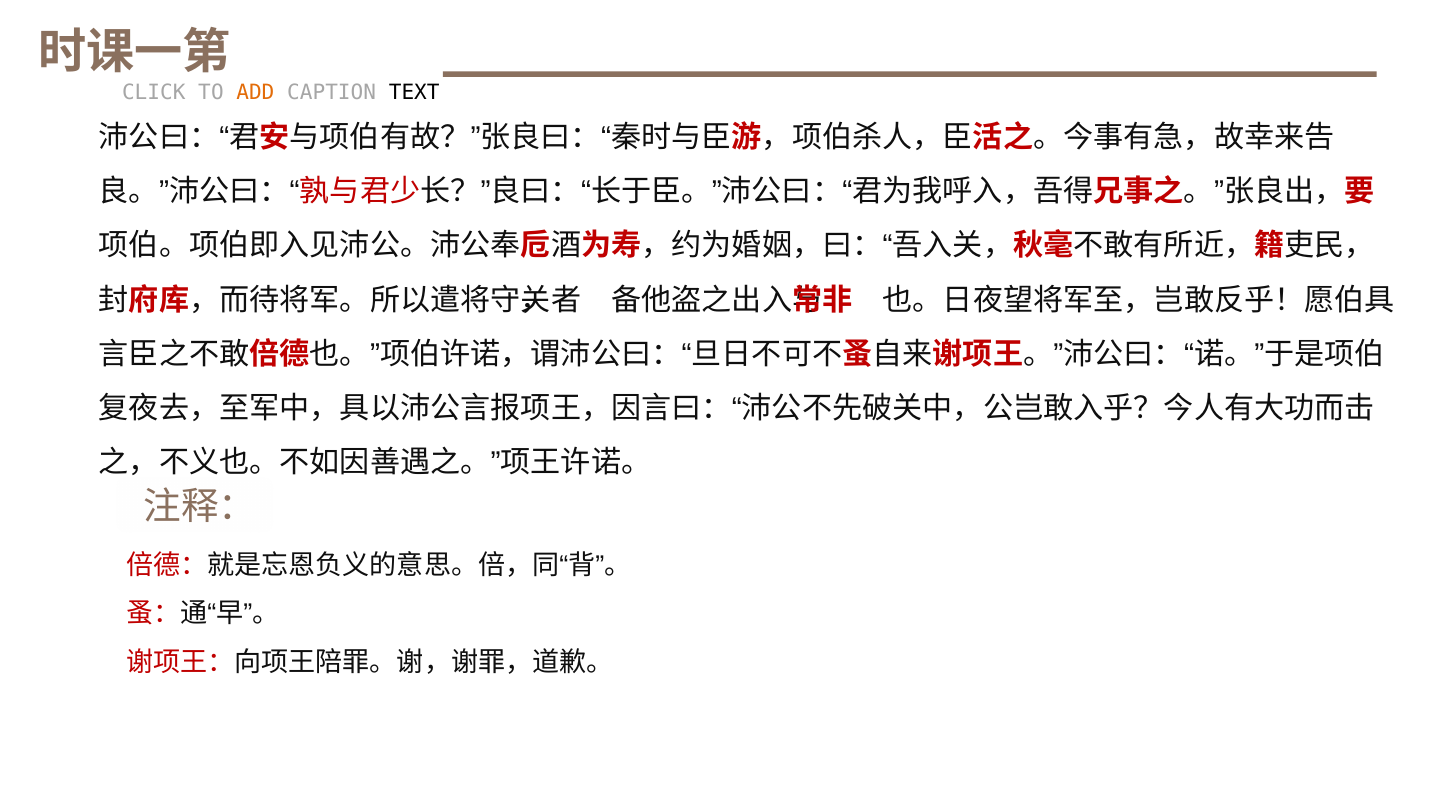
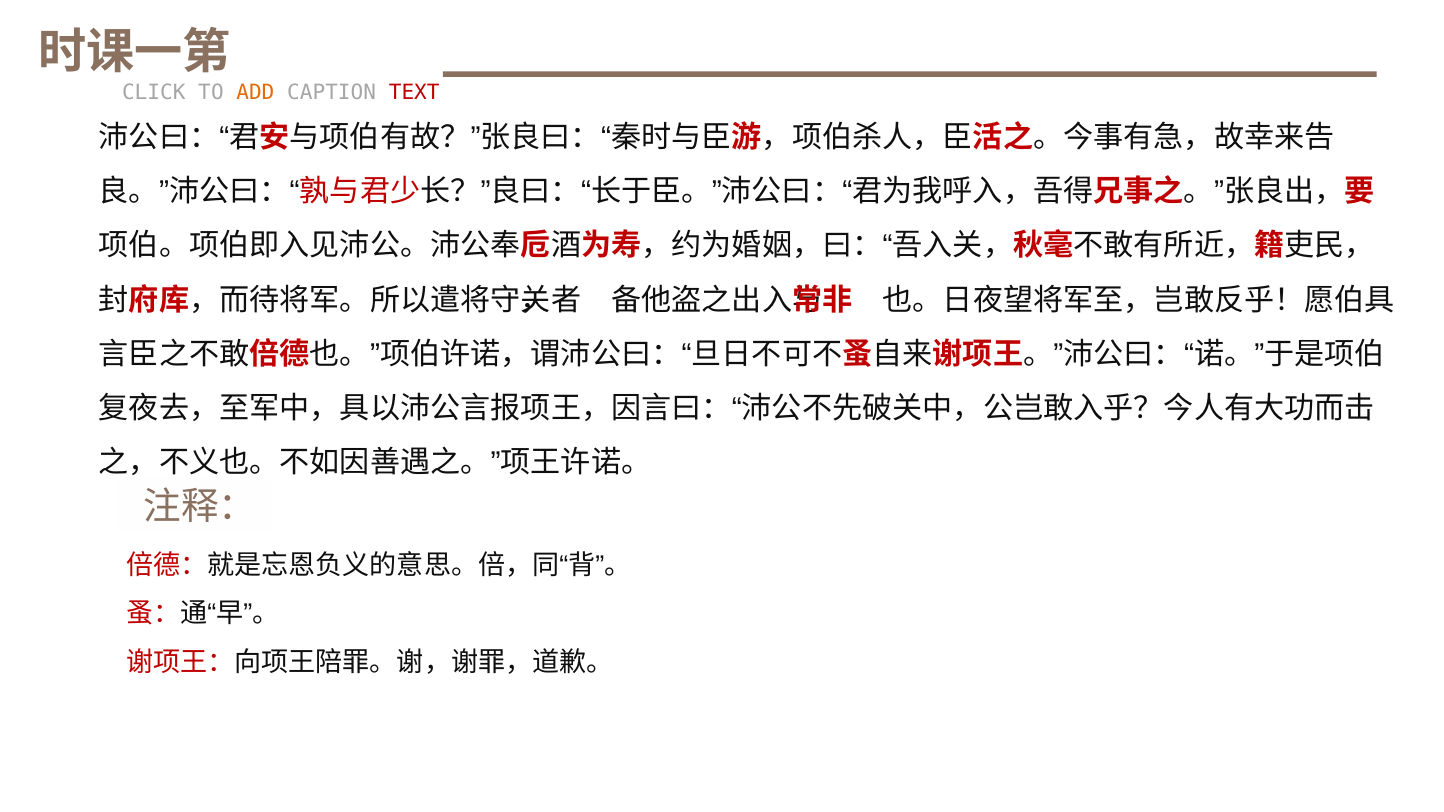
TEXT colour: black -> red
